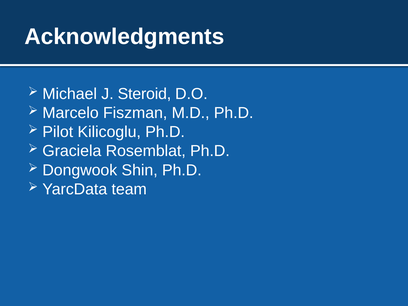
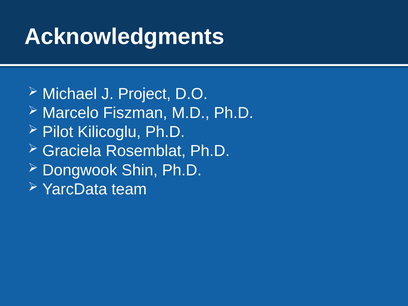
Steroid: Steroid -> Project
